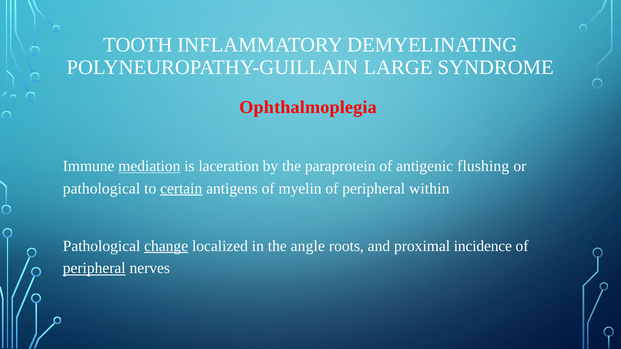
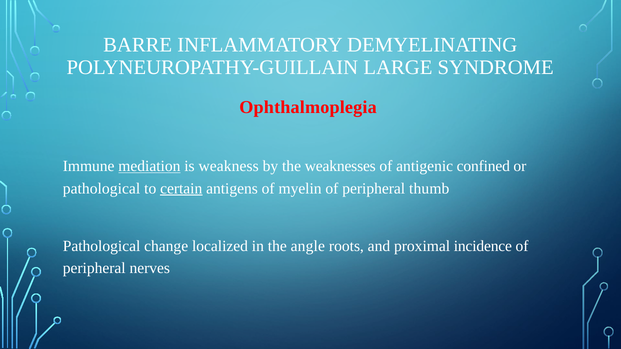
TOOTH: TOOTH -> BARRE
laceration: laceration -> weakness
paraprotein: paraprotein -> weaknesses
flushing: flushing -> confined
within: within -> thumb
change underline: present -> none
peripheral at (94, 269) underline: present -> none
